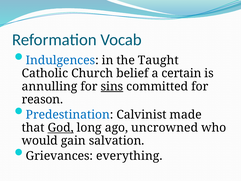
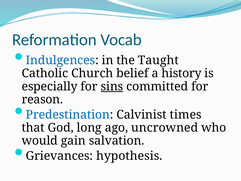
certain: certain -> history
annulling: annulling -> especially
made: made -> times
God underline: present -> none
everything: everything -> hypothesis
